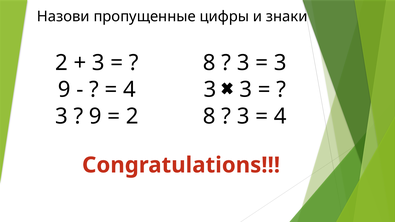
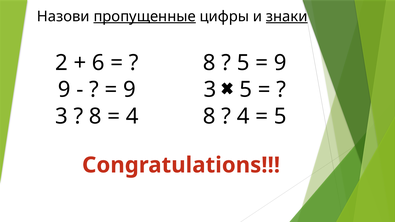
пропущенные underline: none -> present
знаки underline: none -> present
3 at (98, 63): 3 -> 6
3 at (243, 63): 3 -> 5
3 at (280, 63): 3 -> 9
4 at (129, 90): 4 -> 9
3 at (246, 90): 3 -> 5
9 at (95, 116): 9 -> 8
2 at (132, 116): 2 -> 4
3 at (243, 116): 3 -> 4
4 at (280, 116): 4 -> 5
